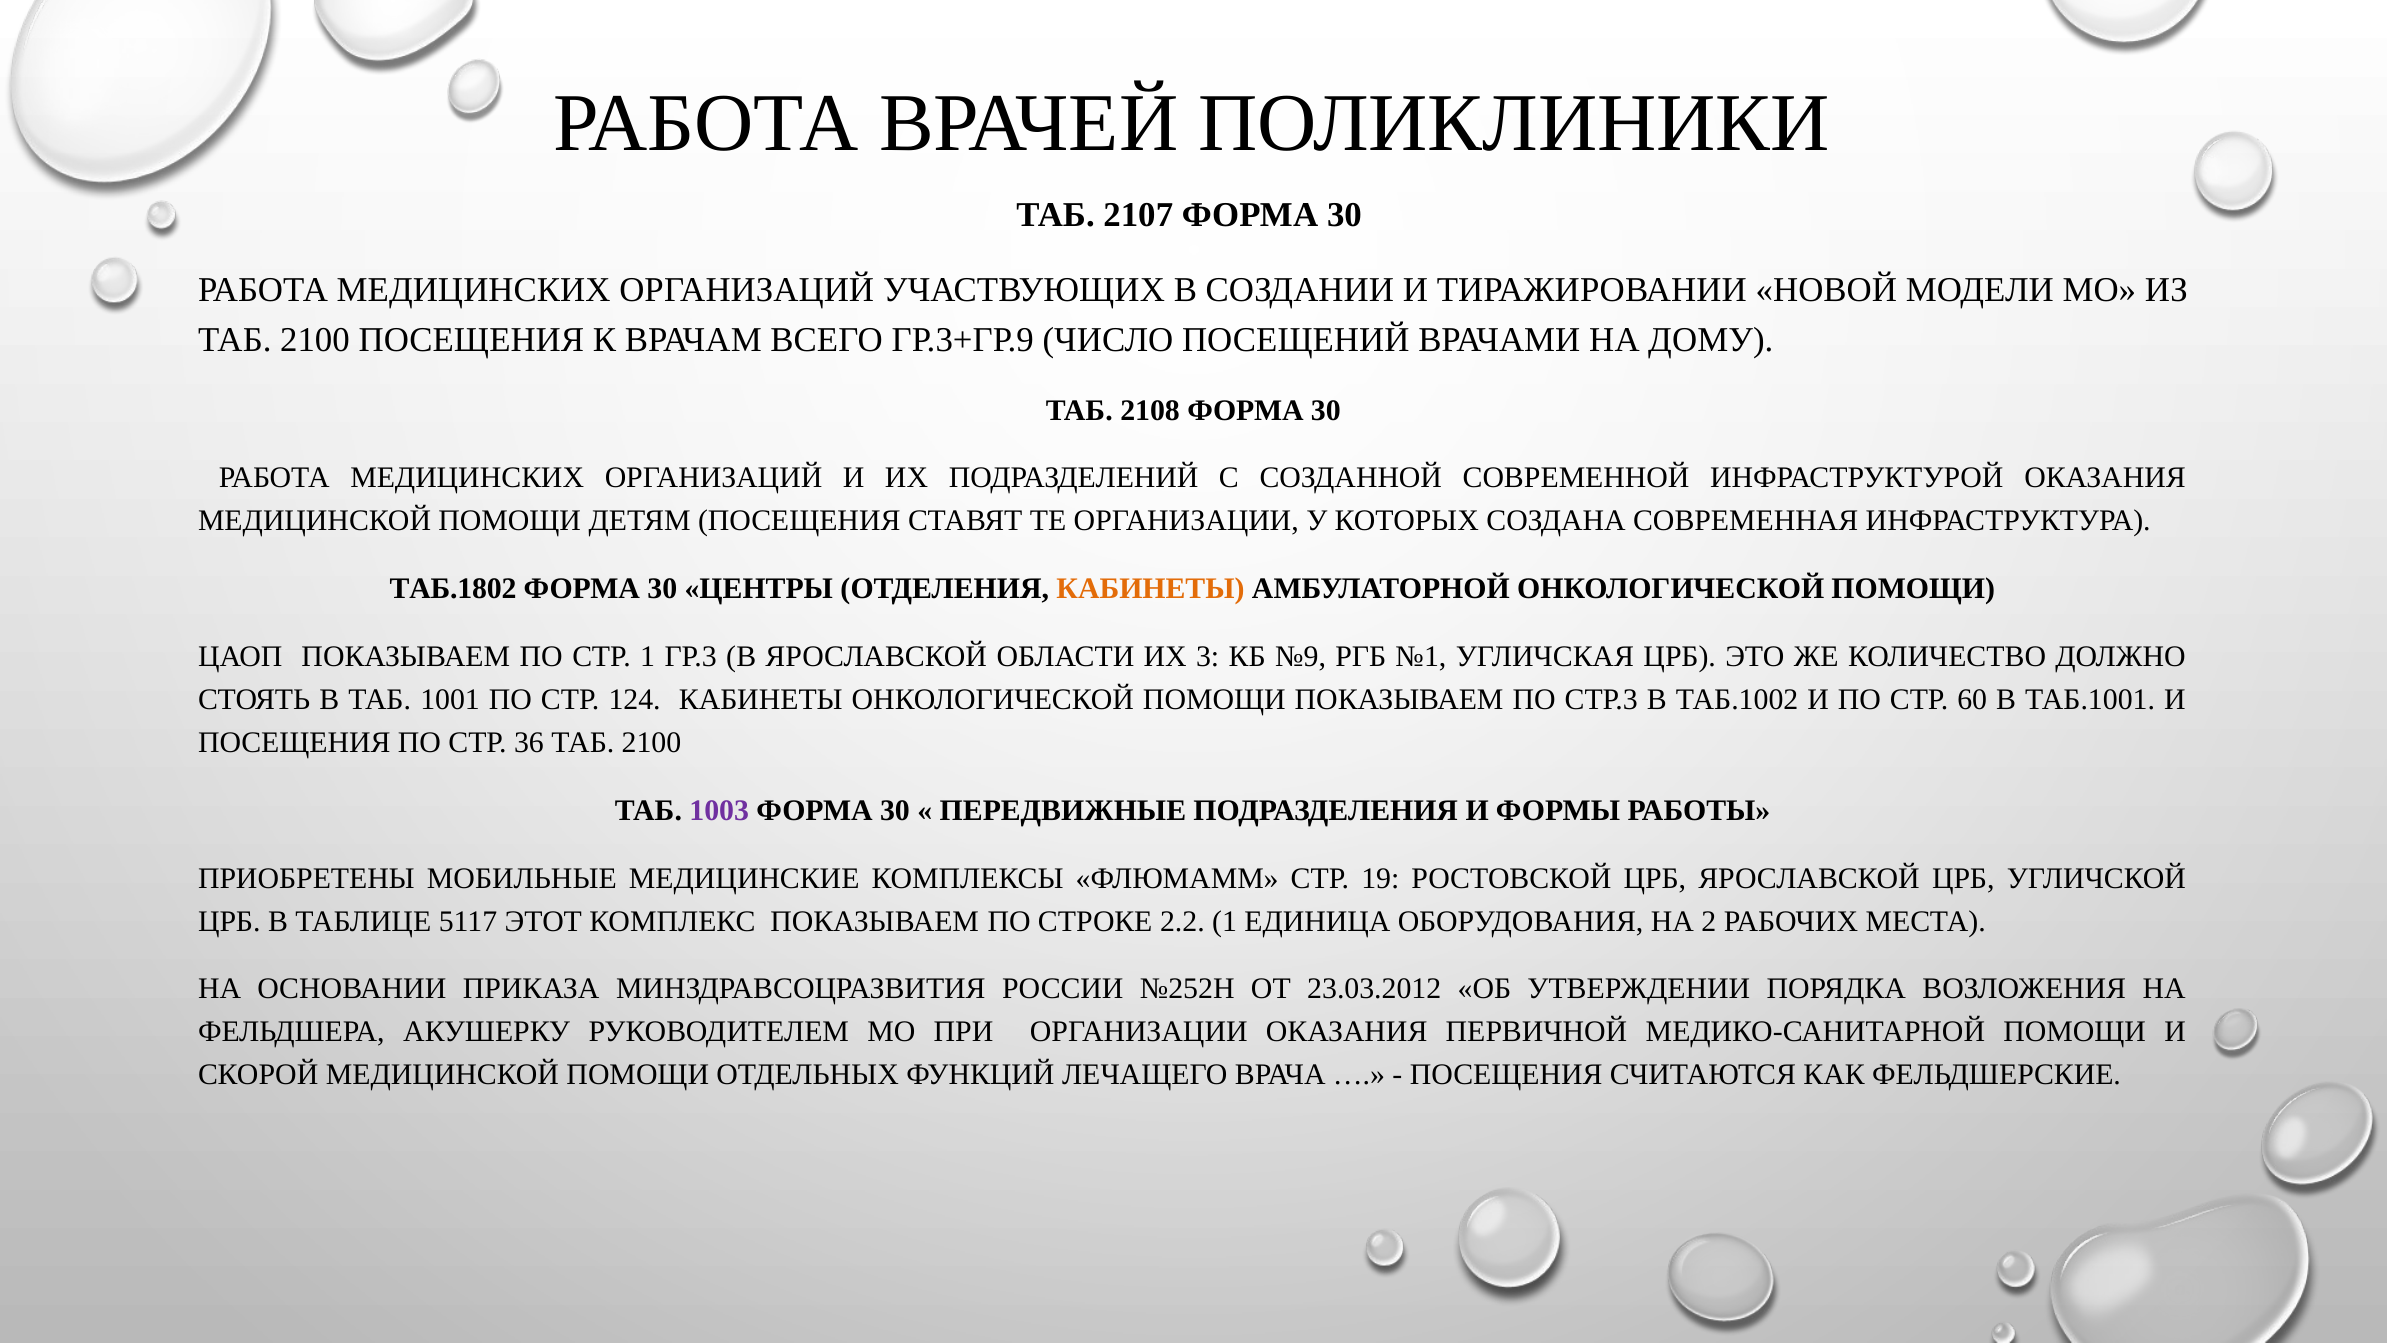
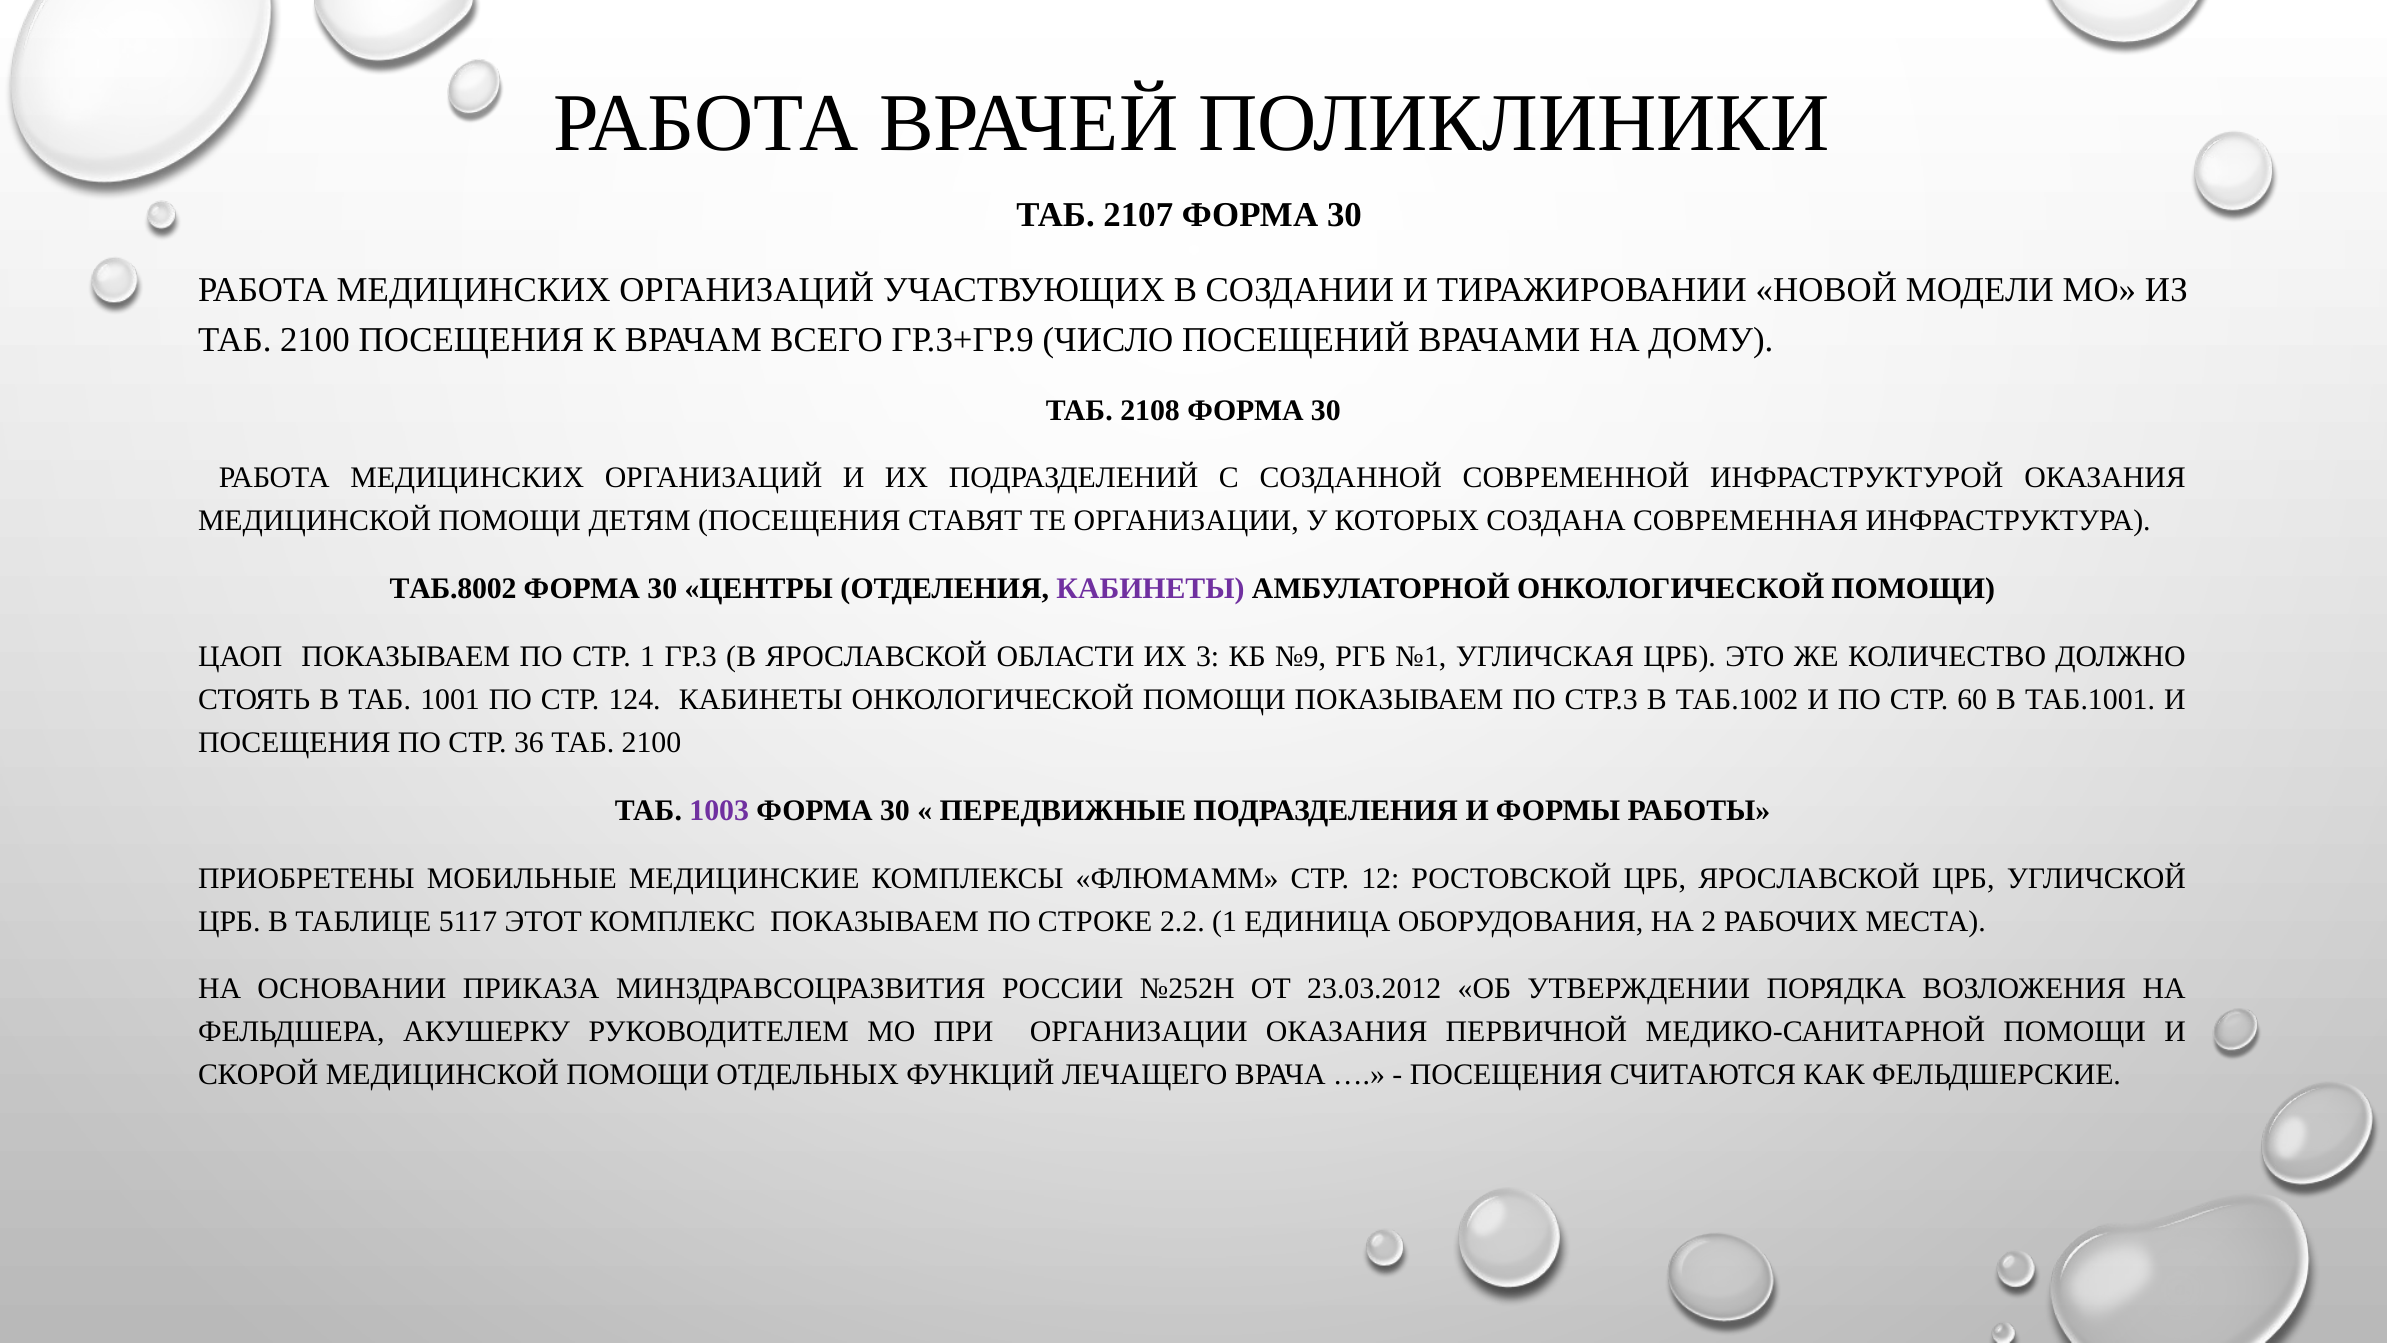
ТАБ.1802: ТАБ.1802 -> ТАБ.8002
КАБИНЕТЫ at (1150, 589) colour: orange -> purple
19: 19 -> 12
